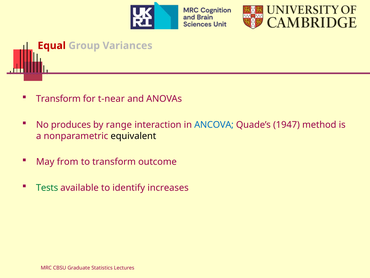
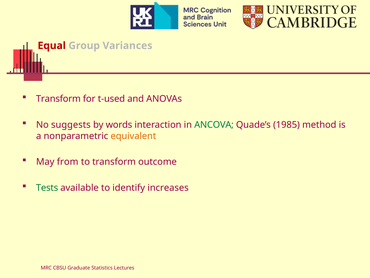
t-near: t-near -> t-used
produces: produces -> suggests
range: range -> words
ANCOVA colour: blue -> green
1947: 1947 -> 1985
equivalent colour: black -> orange
